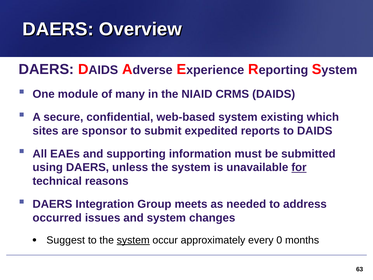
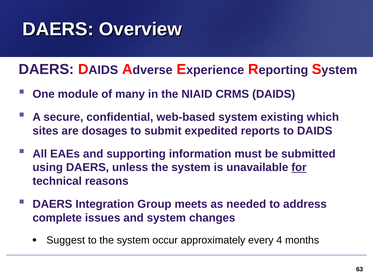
sponsor: sponsor -> dosages
occurred: occurred -> complete
system at (133, 240) underline: present -> none
0: 0 -> 4
